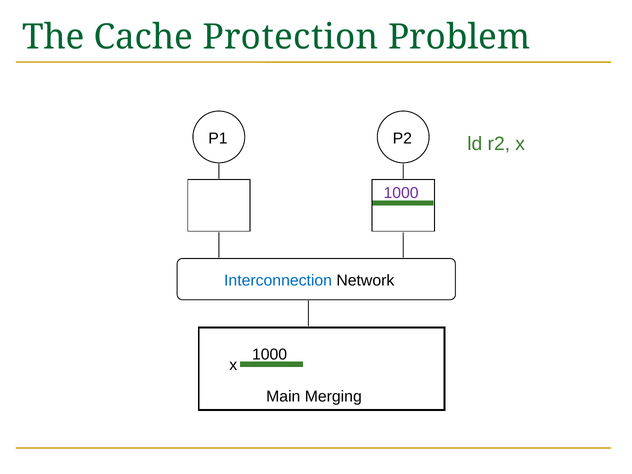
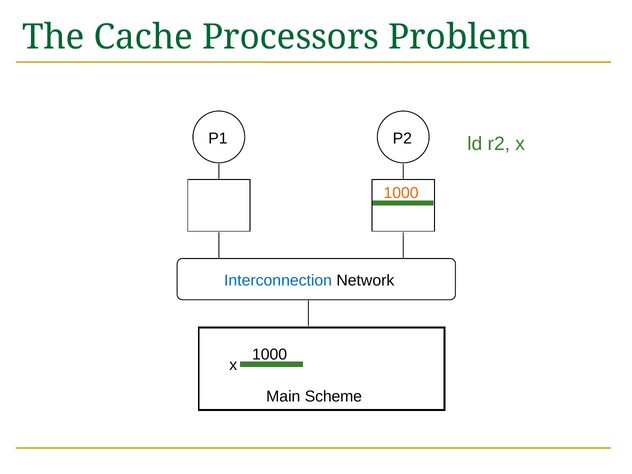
Protection: Protection -> Processors
1000 at (401, 193) colour: purple -> orange
Merging: Merging -> Scheme
